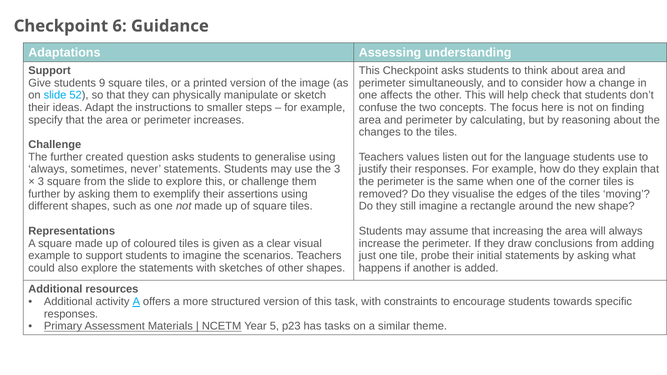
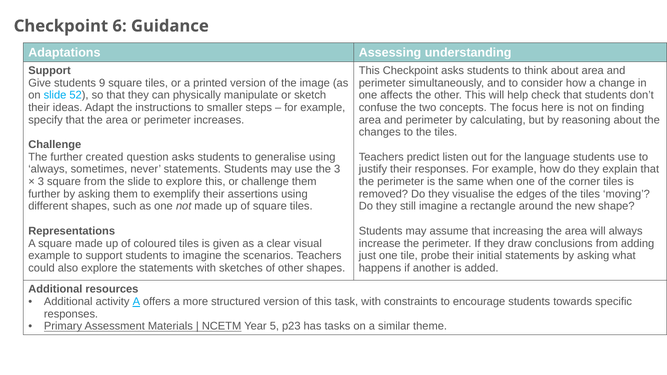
values: values -> predict
